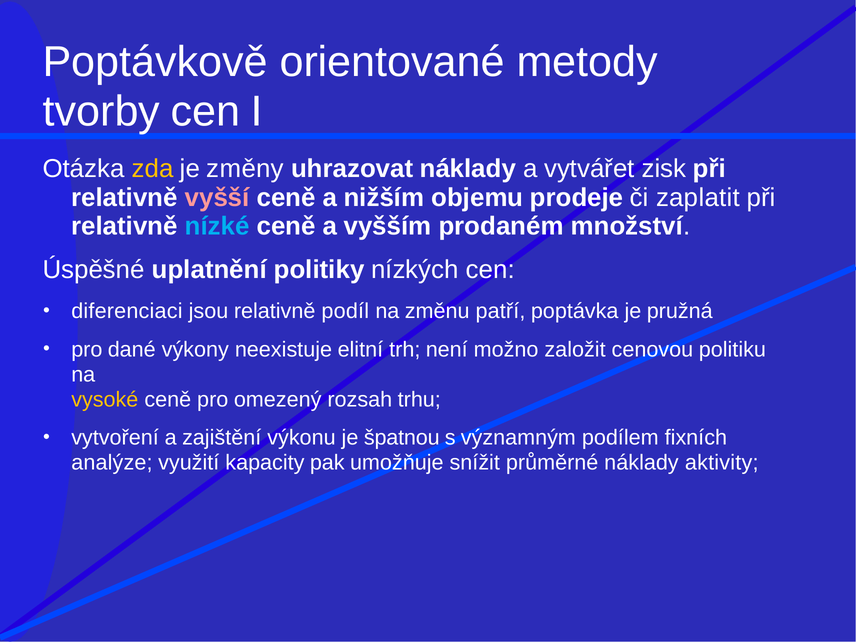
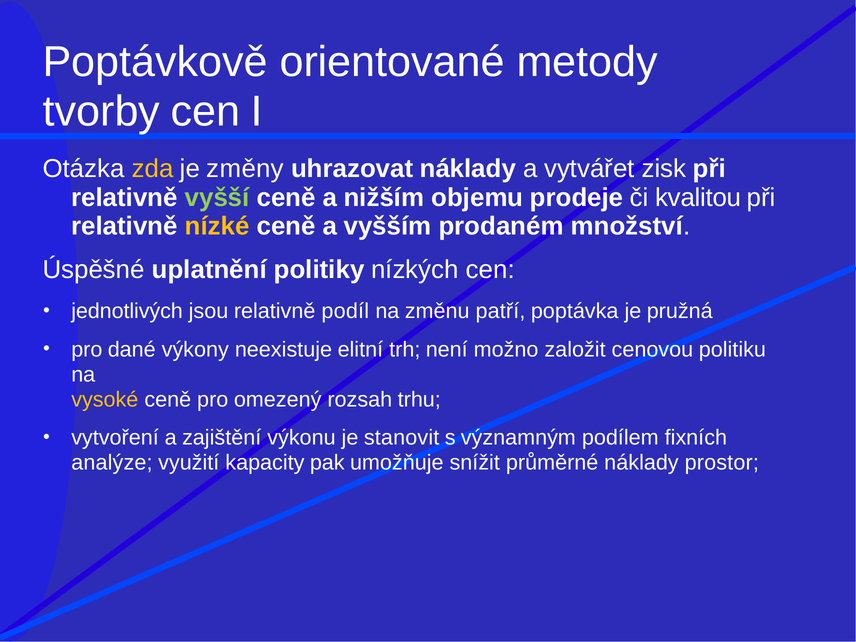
vyšší colour: pink -> light green
zaplatit: zaplatit -> kvalitou
nízké colour: light blue -> yellow
diferenciaci: diferenciaci -> jednotlivých
špatnou: špatnou -> stanovit
aktivity: aktivity -> prostor
